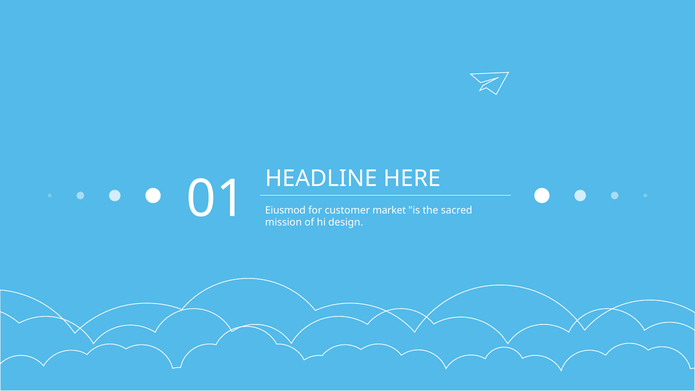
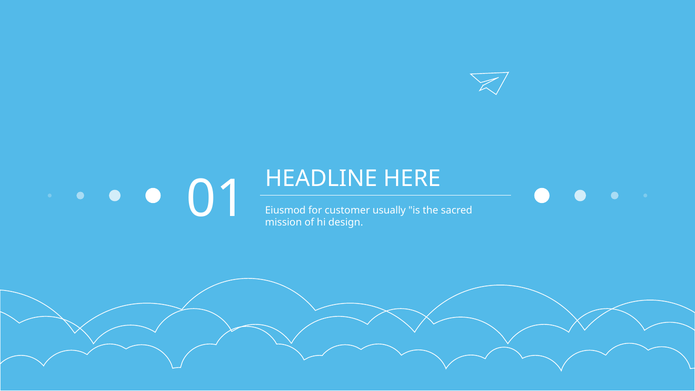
market: market -> usually
